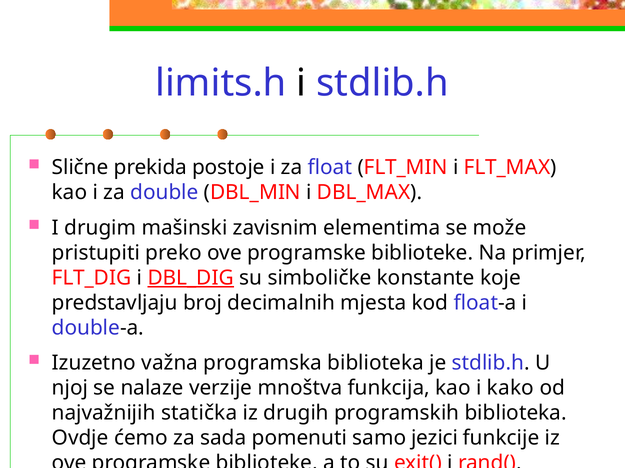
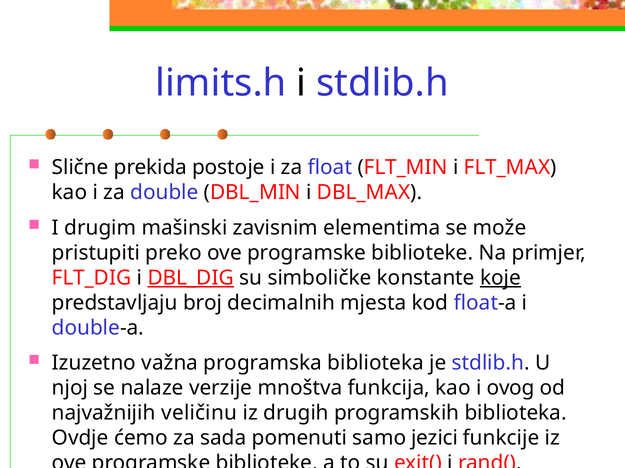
koje underline: none -> present
kako: kako -> ovog
statička: statička -> veličinu
